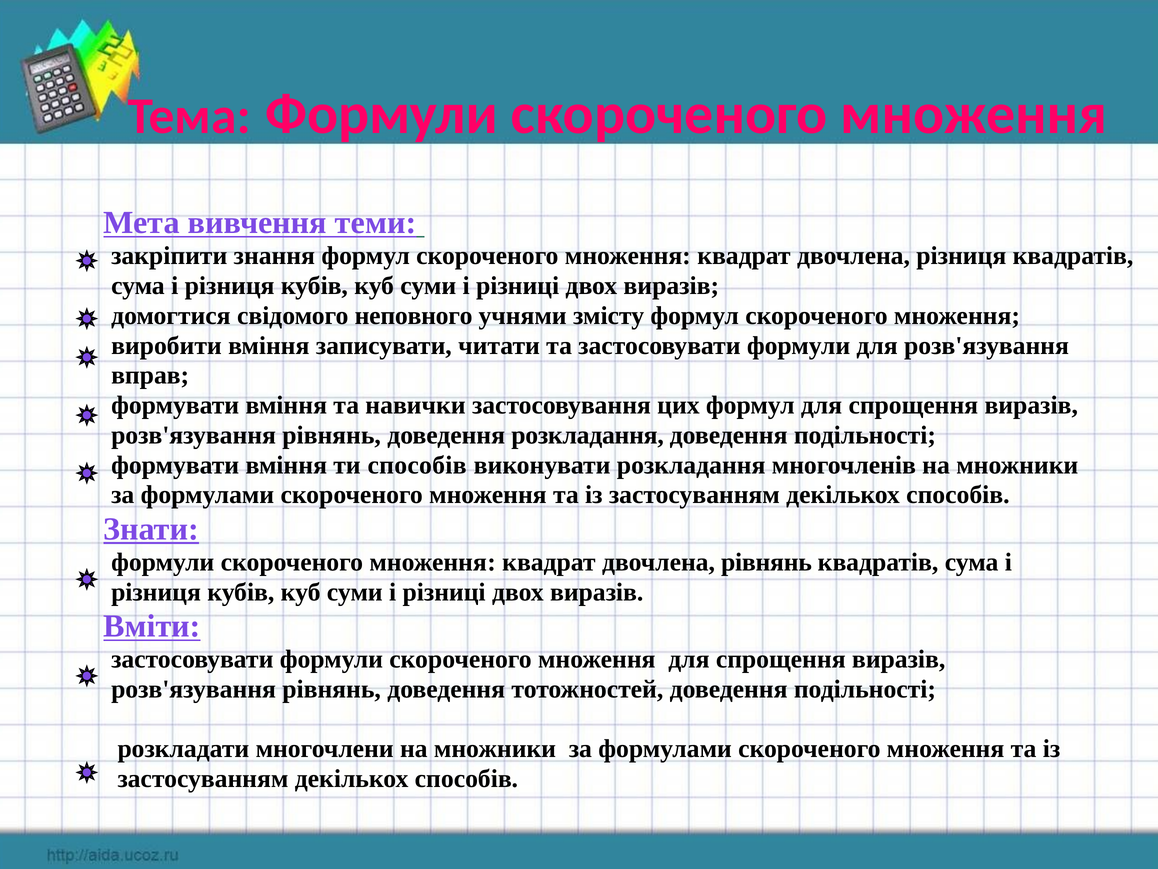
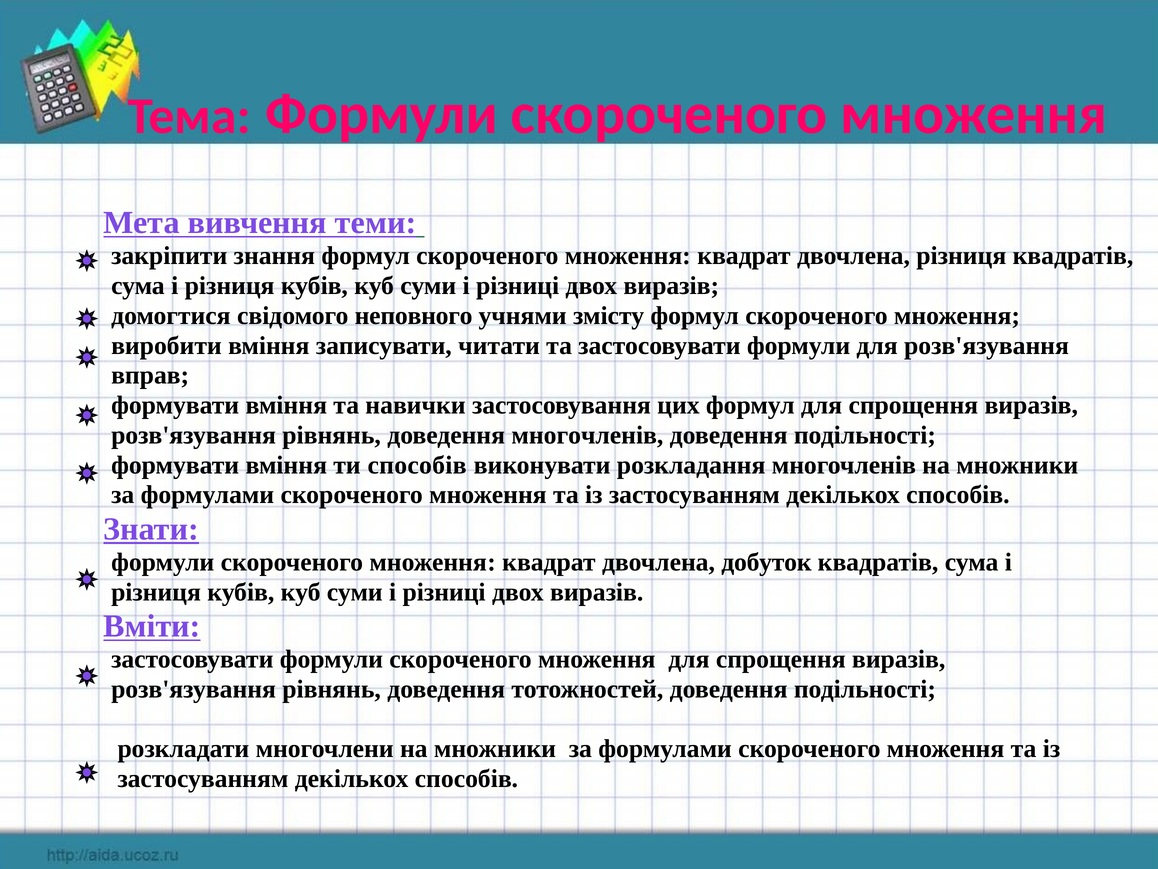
доведення розкладання: розкладання -> многочленів
двочлена рівнянь: рівнянь -> добуток
